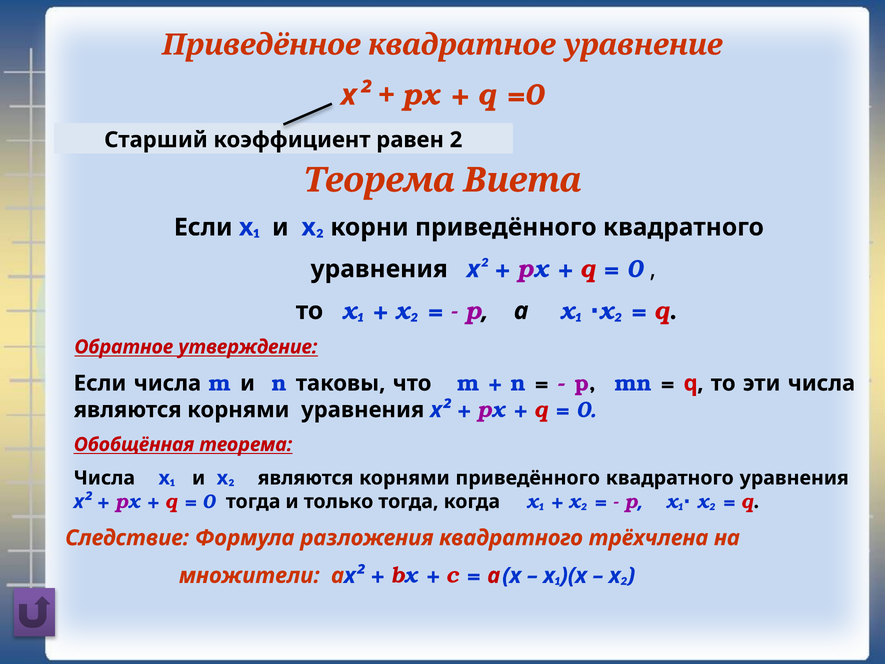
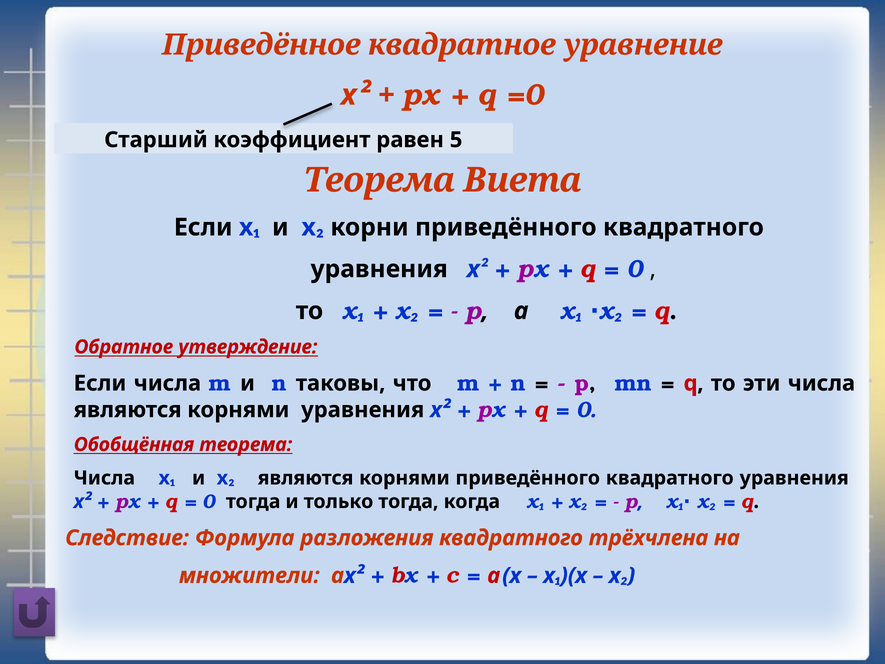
2: 2 -> 5
